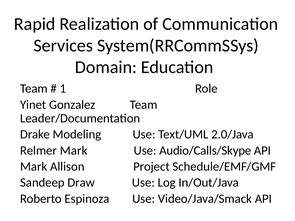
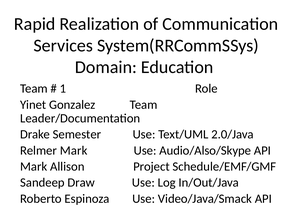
Modeling: Modeling -> Semester
Audio/Calls/Skype: Audio/Calls/Skype -> Audio/Also/Skype
